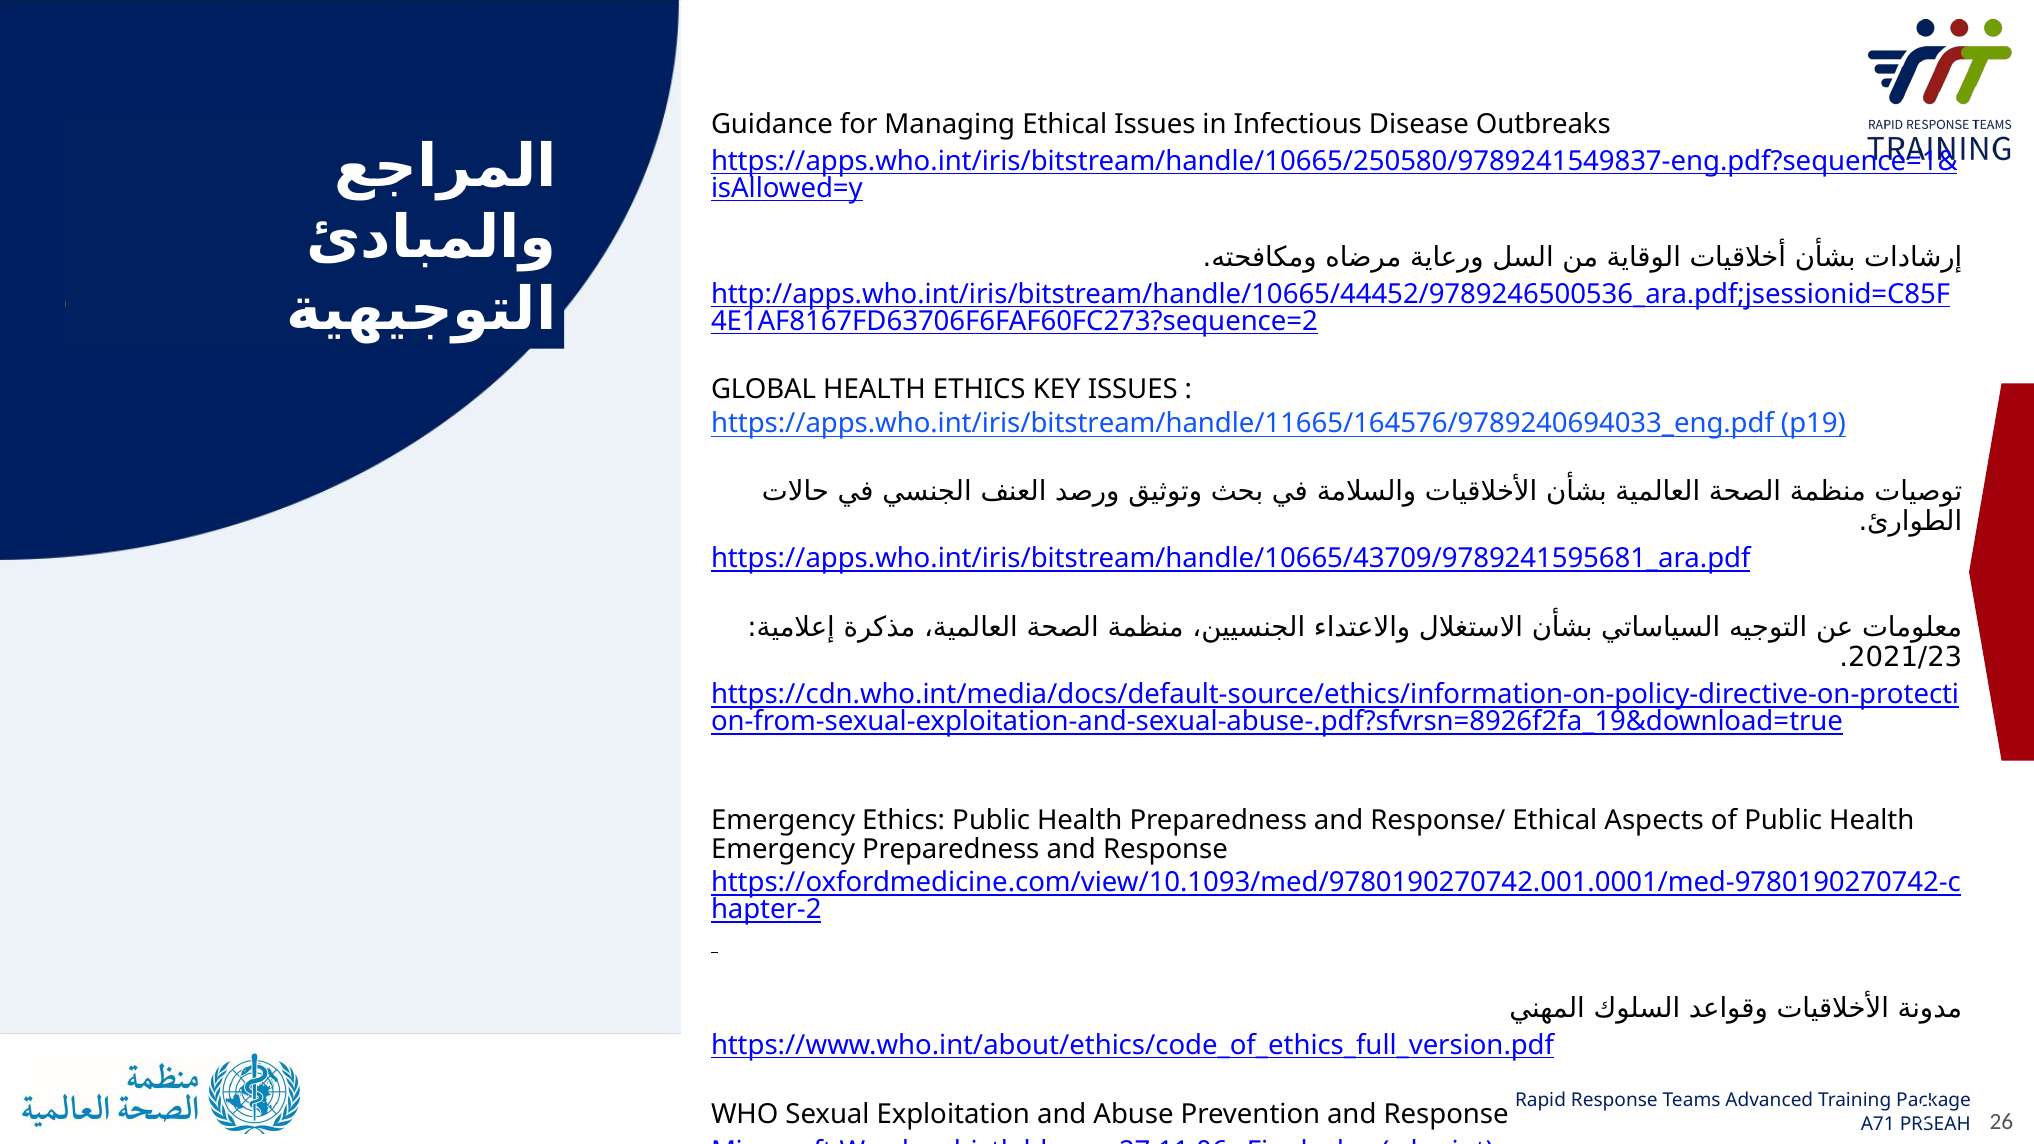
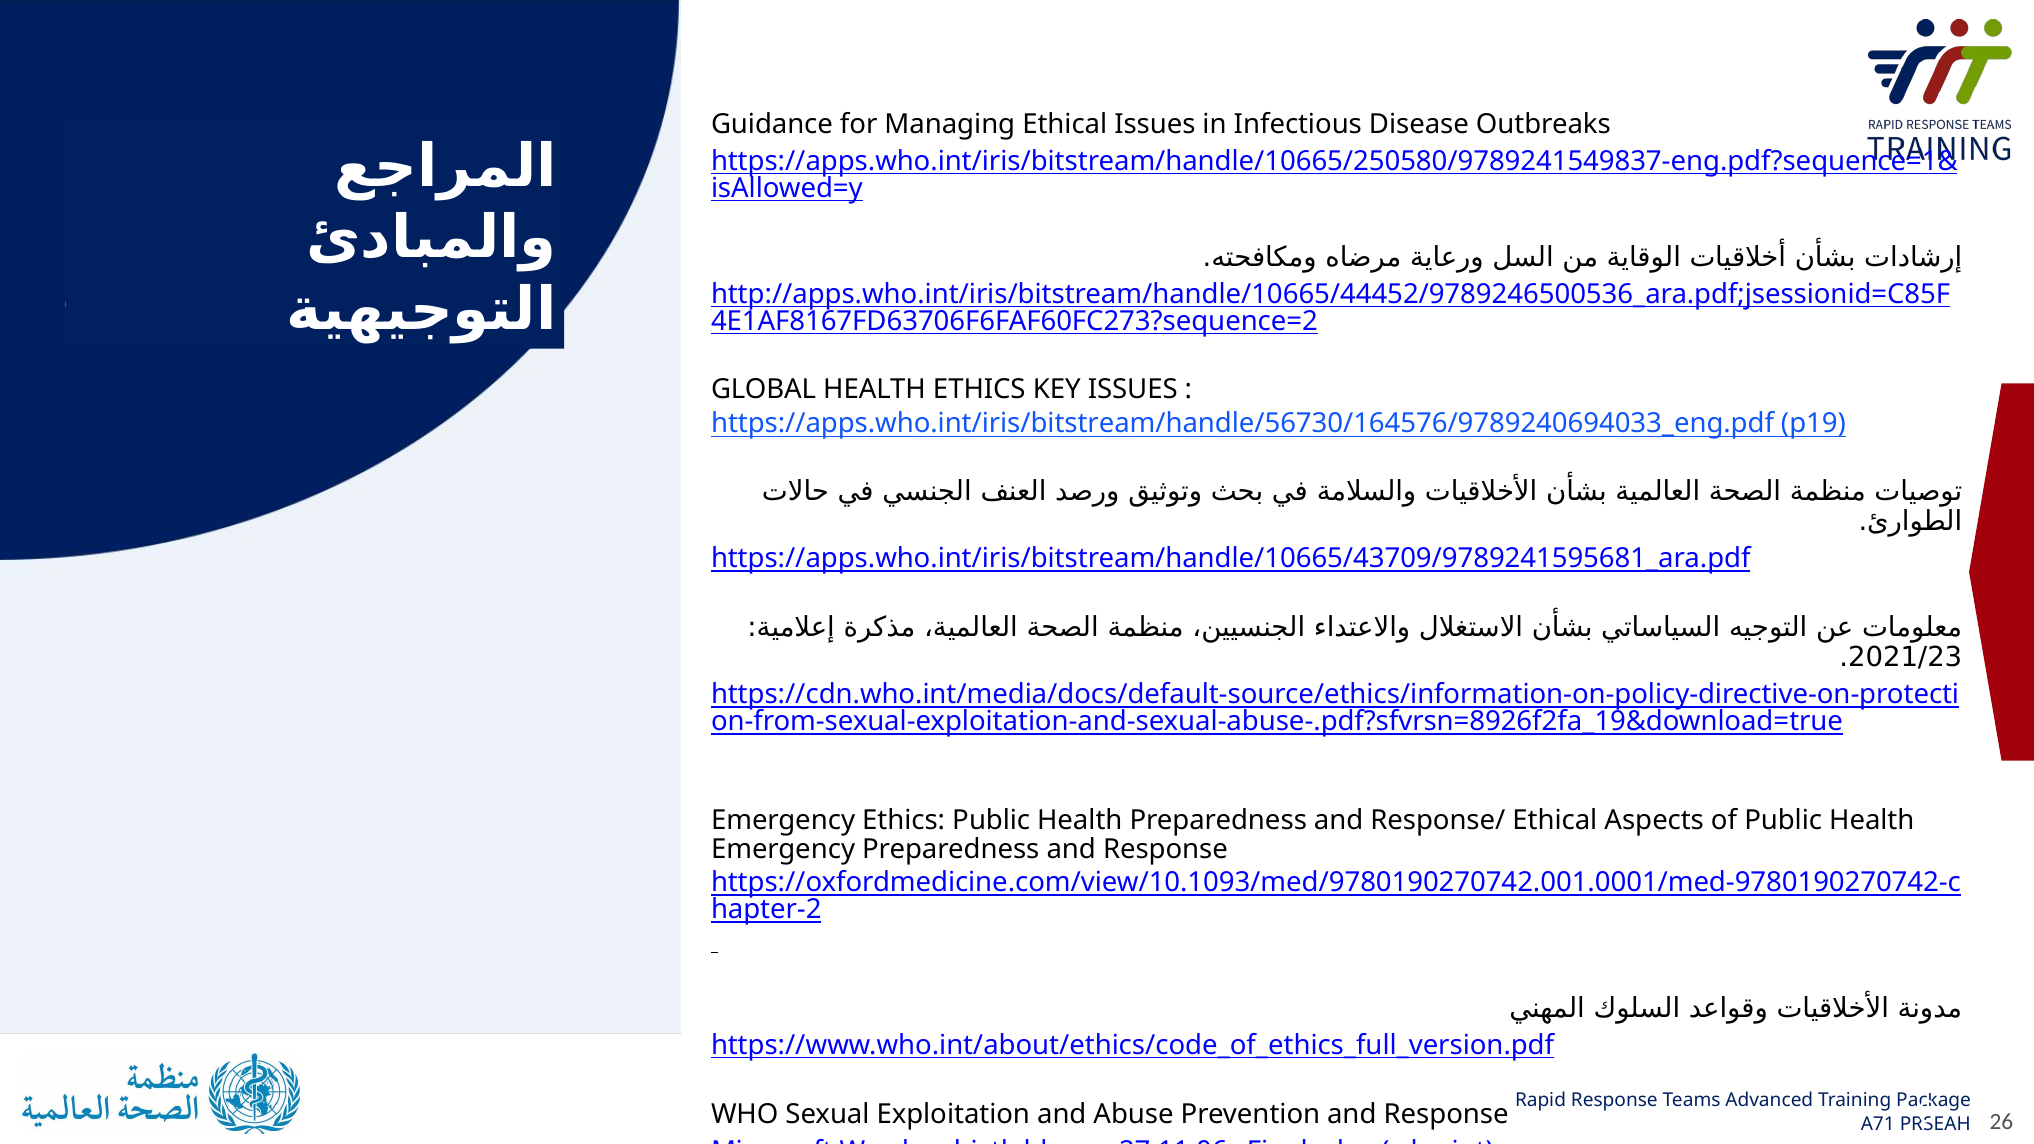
https://apps.who.int/iris/bitstream/handle/11665/164576/9789240694033_eng.pdf: https://apps.who.int/iris/bitstream/handle/11665/164576/9789240694033_eng.pdf -> https://apps.who.int/iris/bitstream/handle/56730/164576/9789240694033_eng.pdf
